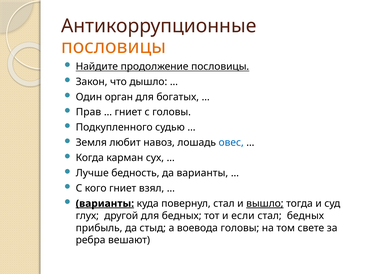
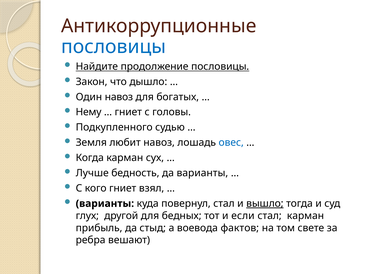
пословицы at (114, 47) colour: orange -> blue
Один орган: орган -> навоз
Прав: Прав -> Нему
варианты at (105, 204) underline: present -> none
стал бедных: бедных -> карман
воевода головы: головы -> фактов
